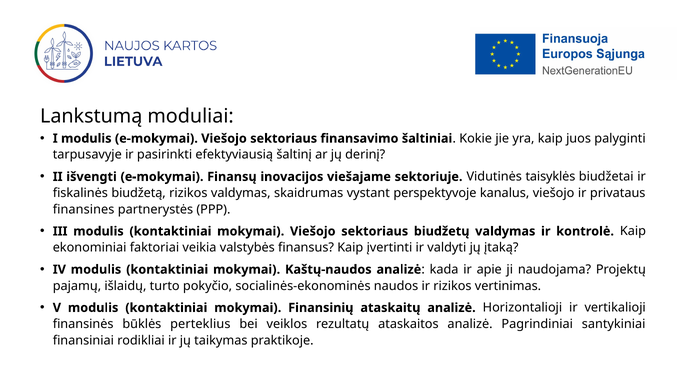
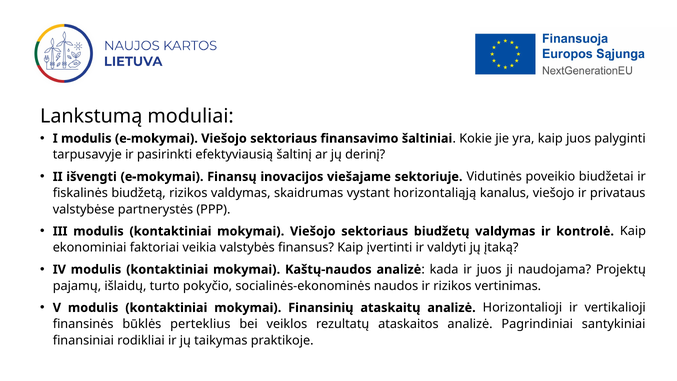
taisyklės: taisyklės -> poveikio
perspektyvoje: perspektyvoje -> horizontaliąją
finansines: finansines -> valstybėse
ir apie: apie -> juos
